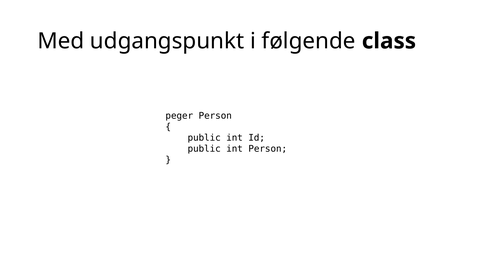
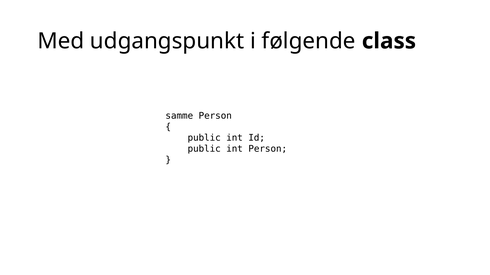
peger: peger -> samme
